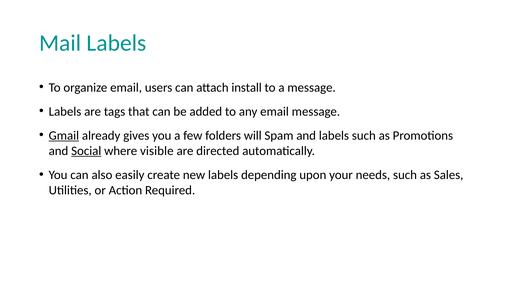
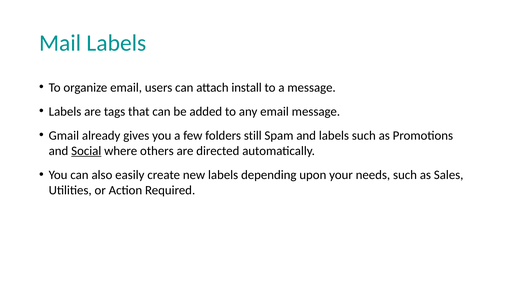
Gmail underline: present -> none
will: will -> still
visible: visible -> others
